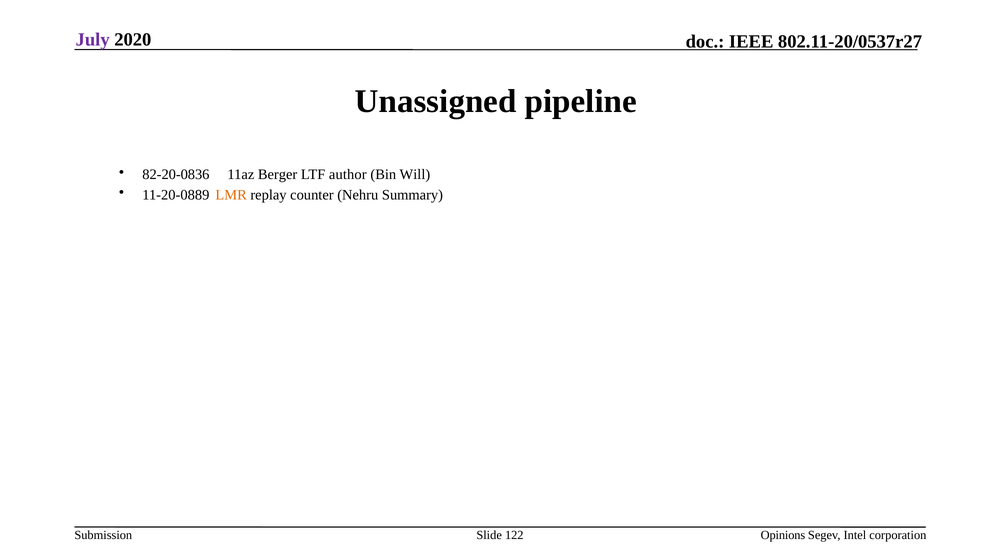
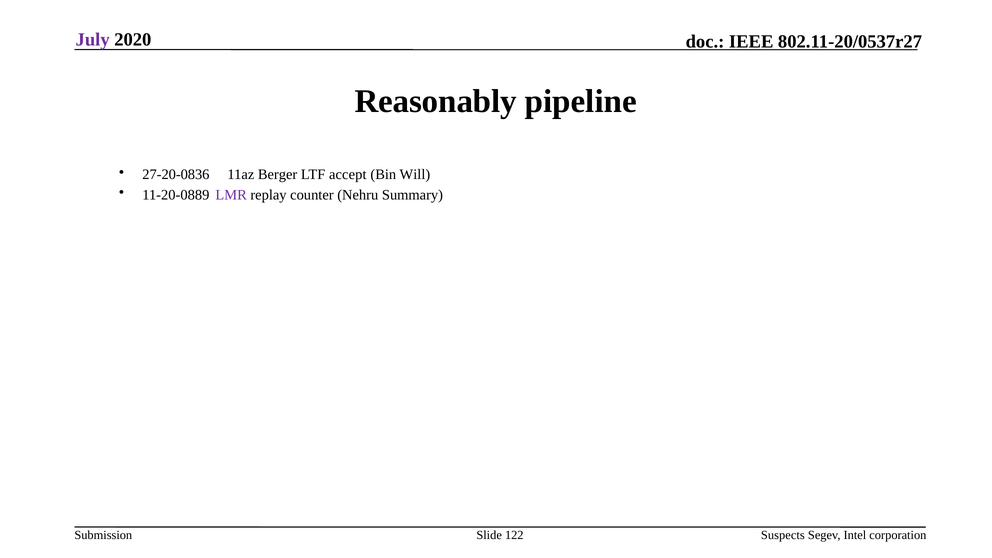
Unassigned: Unassigned -> Reasonably
82-20-0836: 82-20-0836 -> 27-20-0836
author: author -> accept
LMR colour: orange -> purple
Opinions: Opinions -> Suspects
